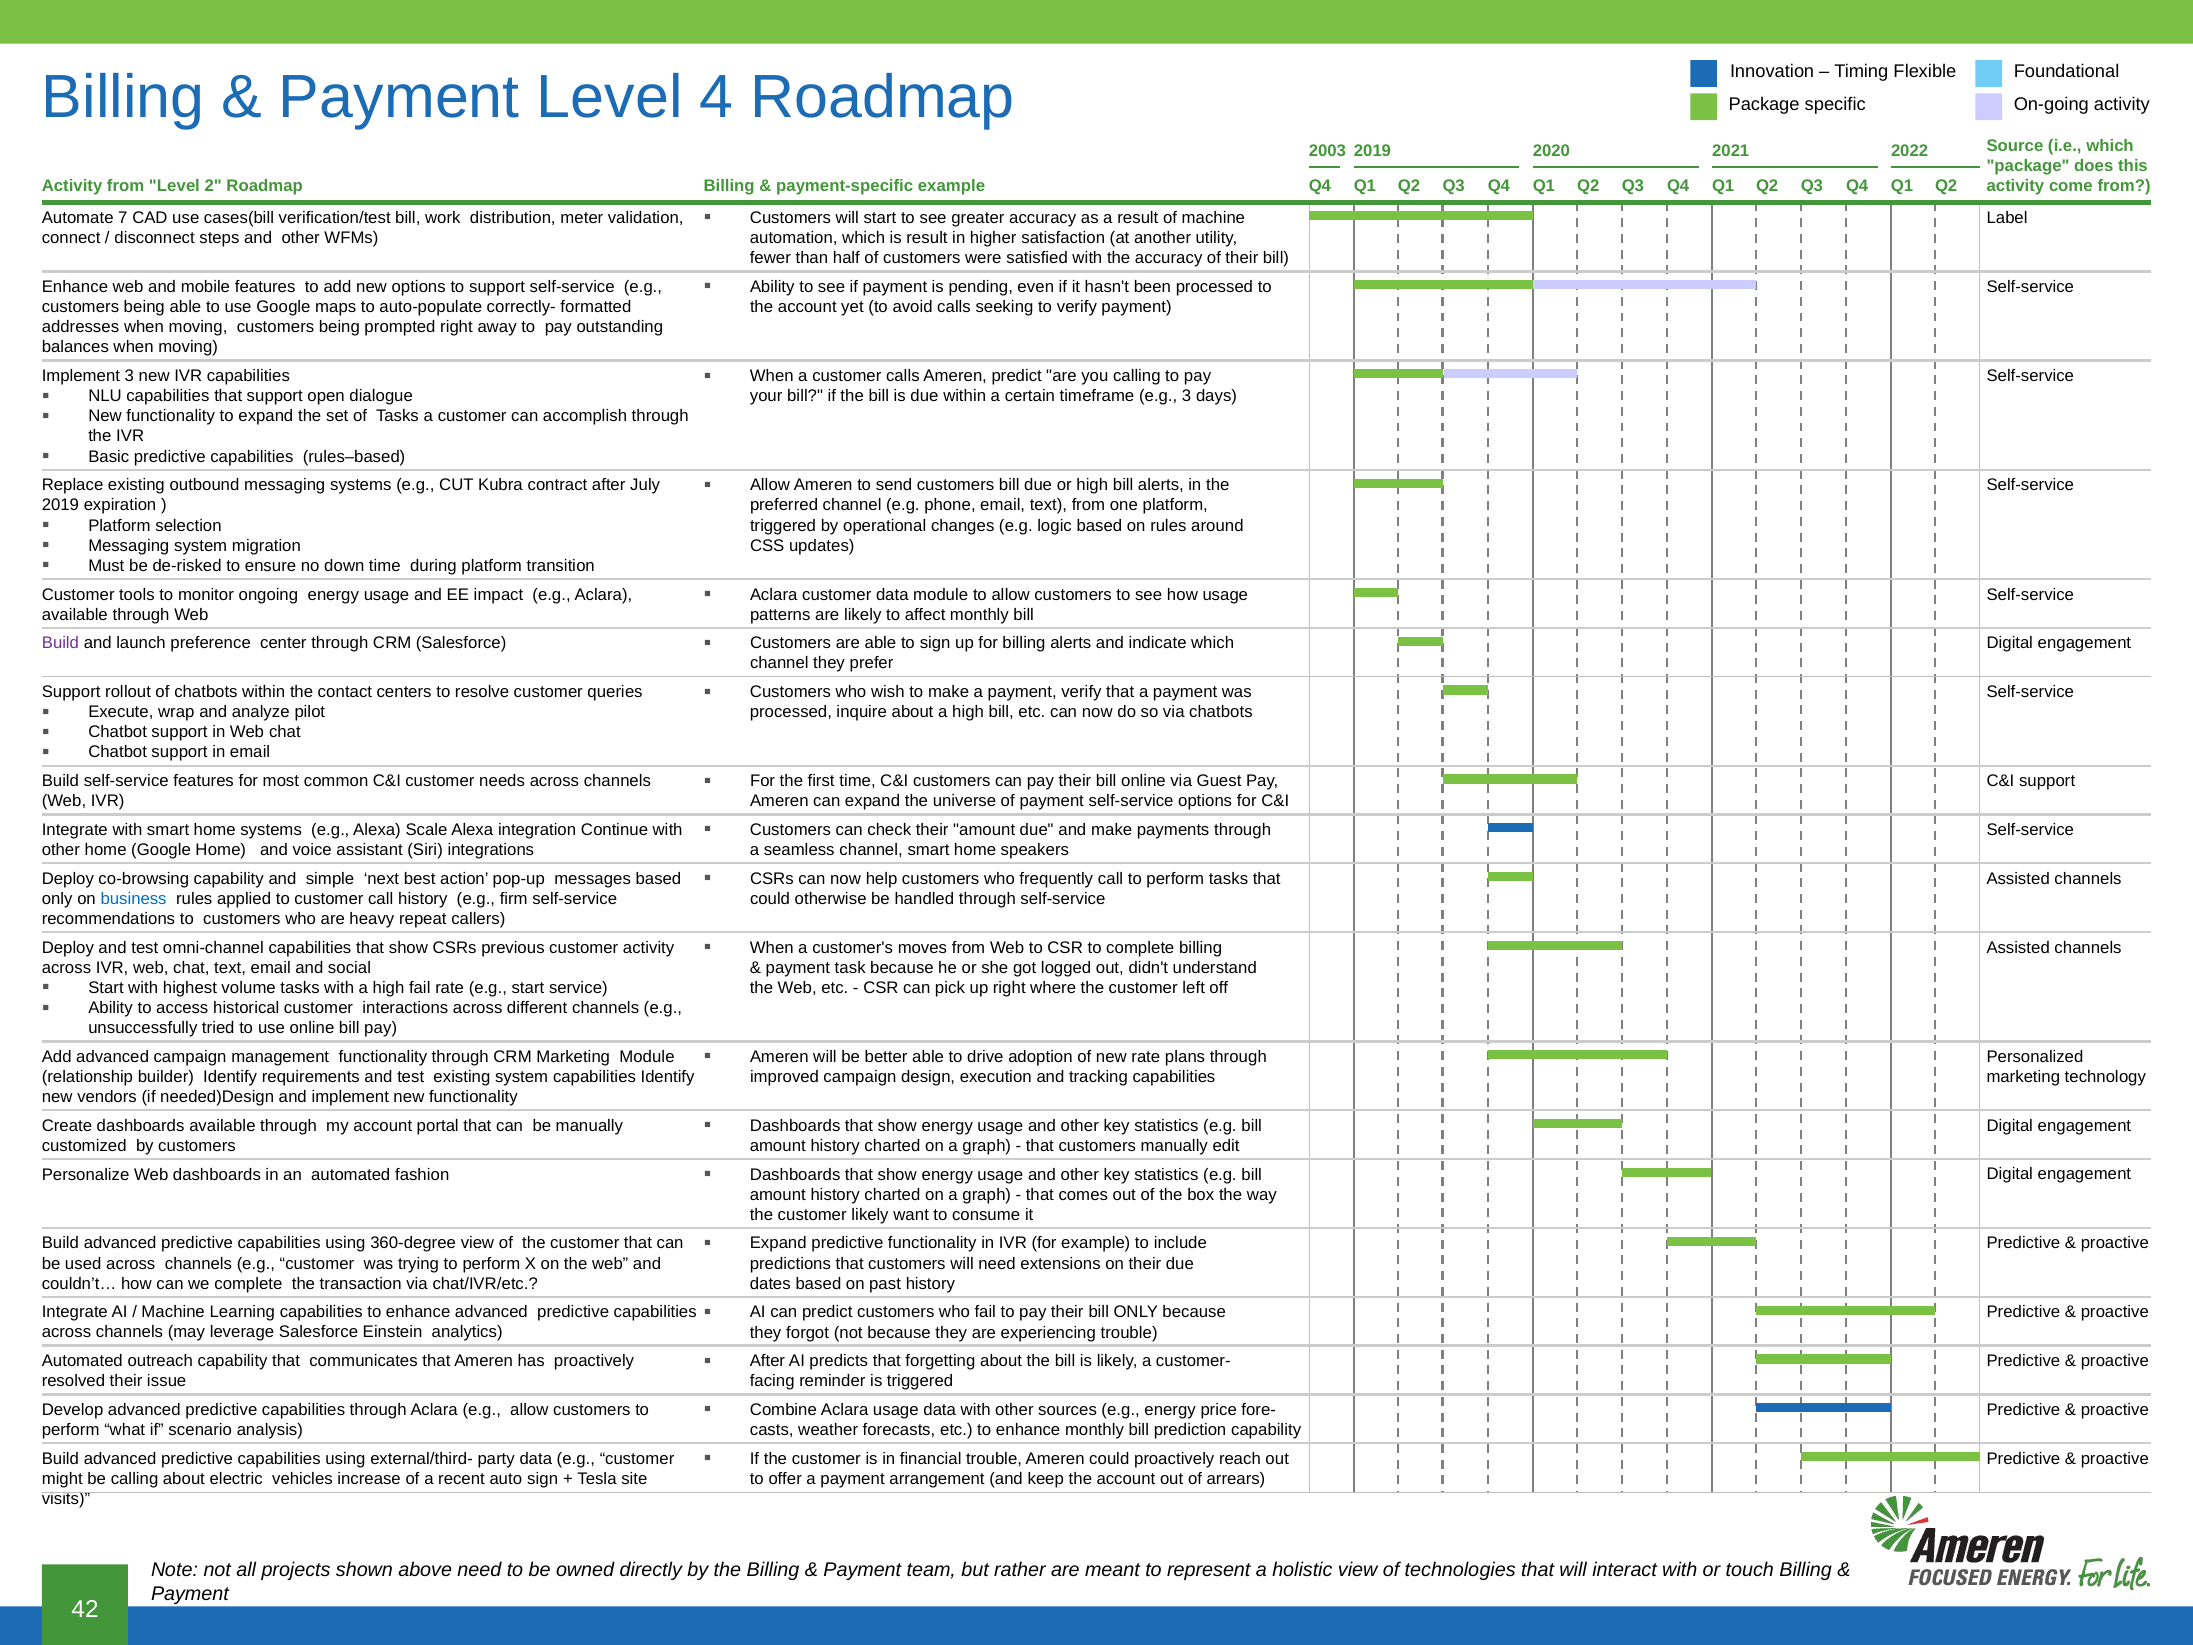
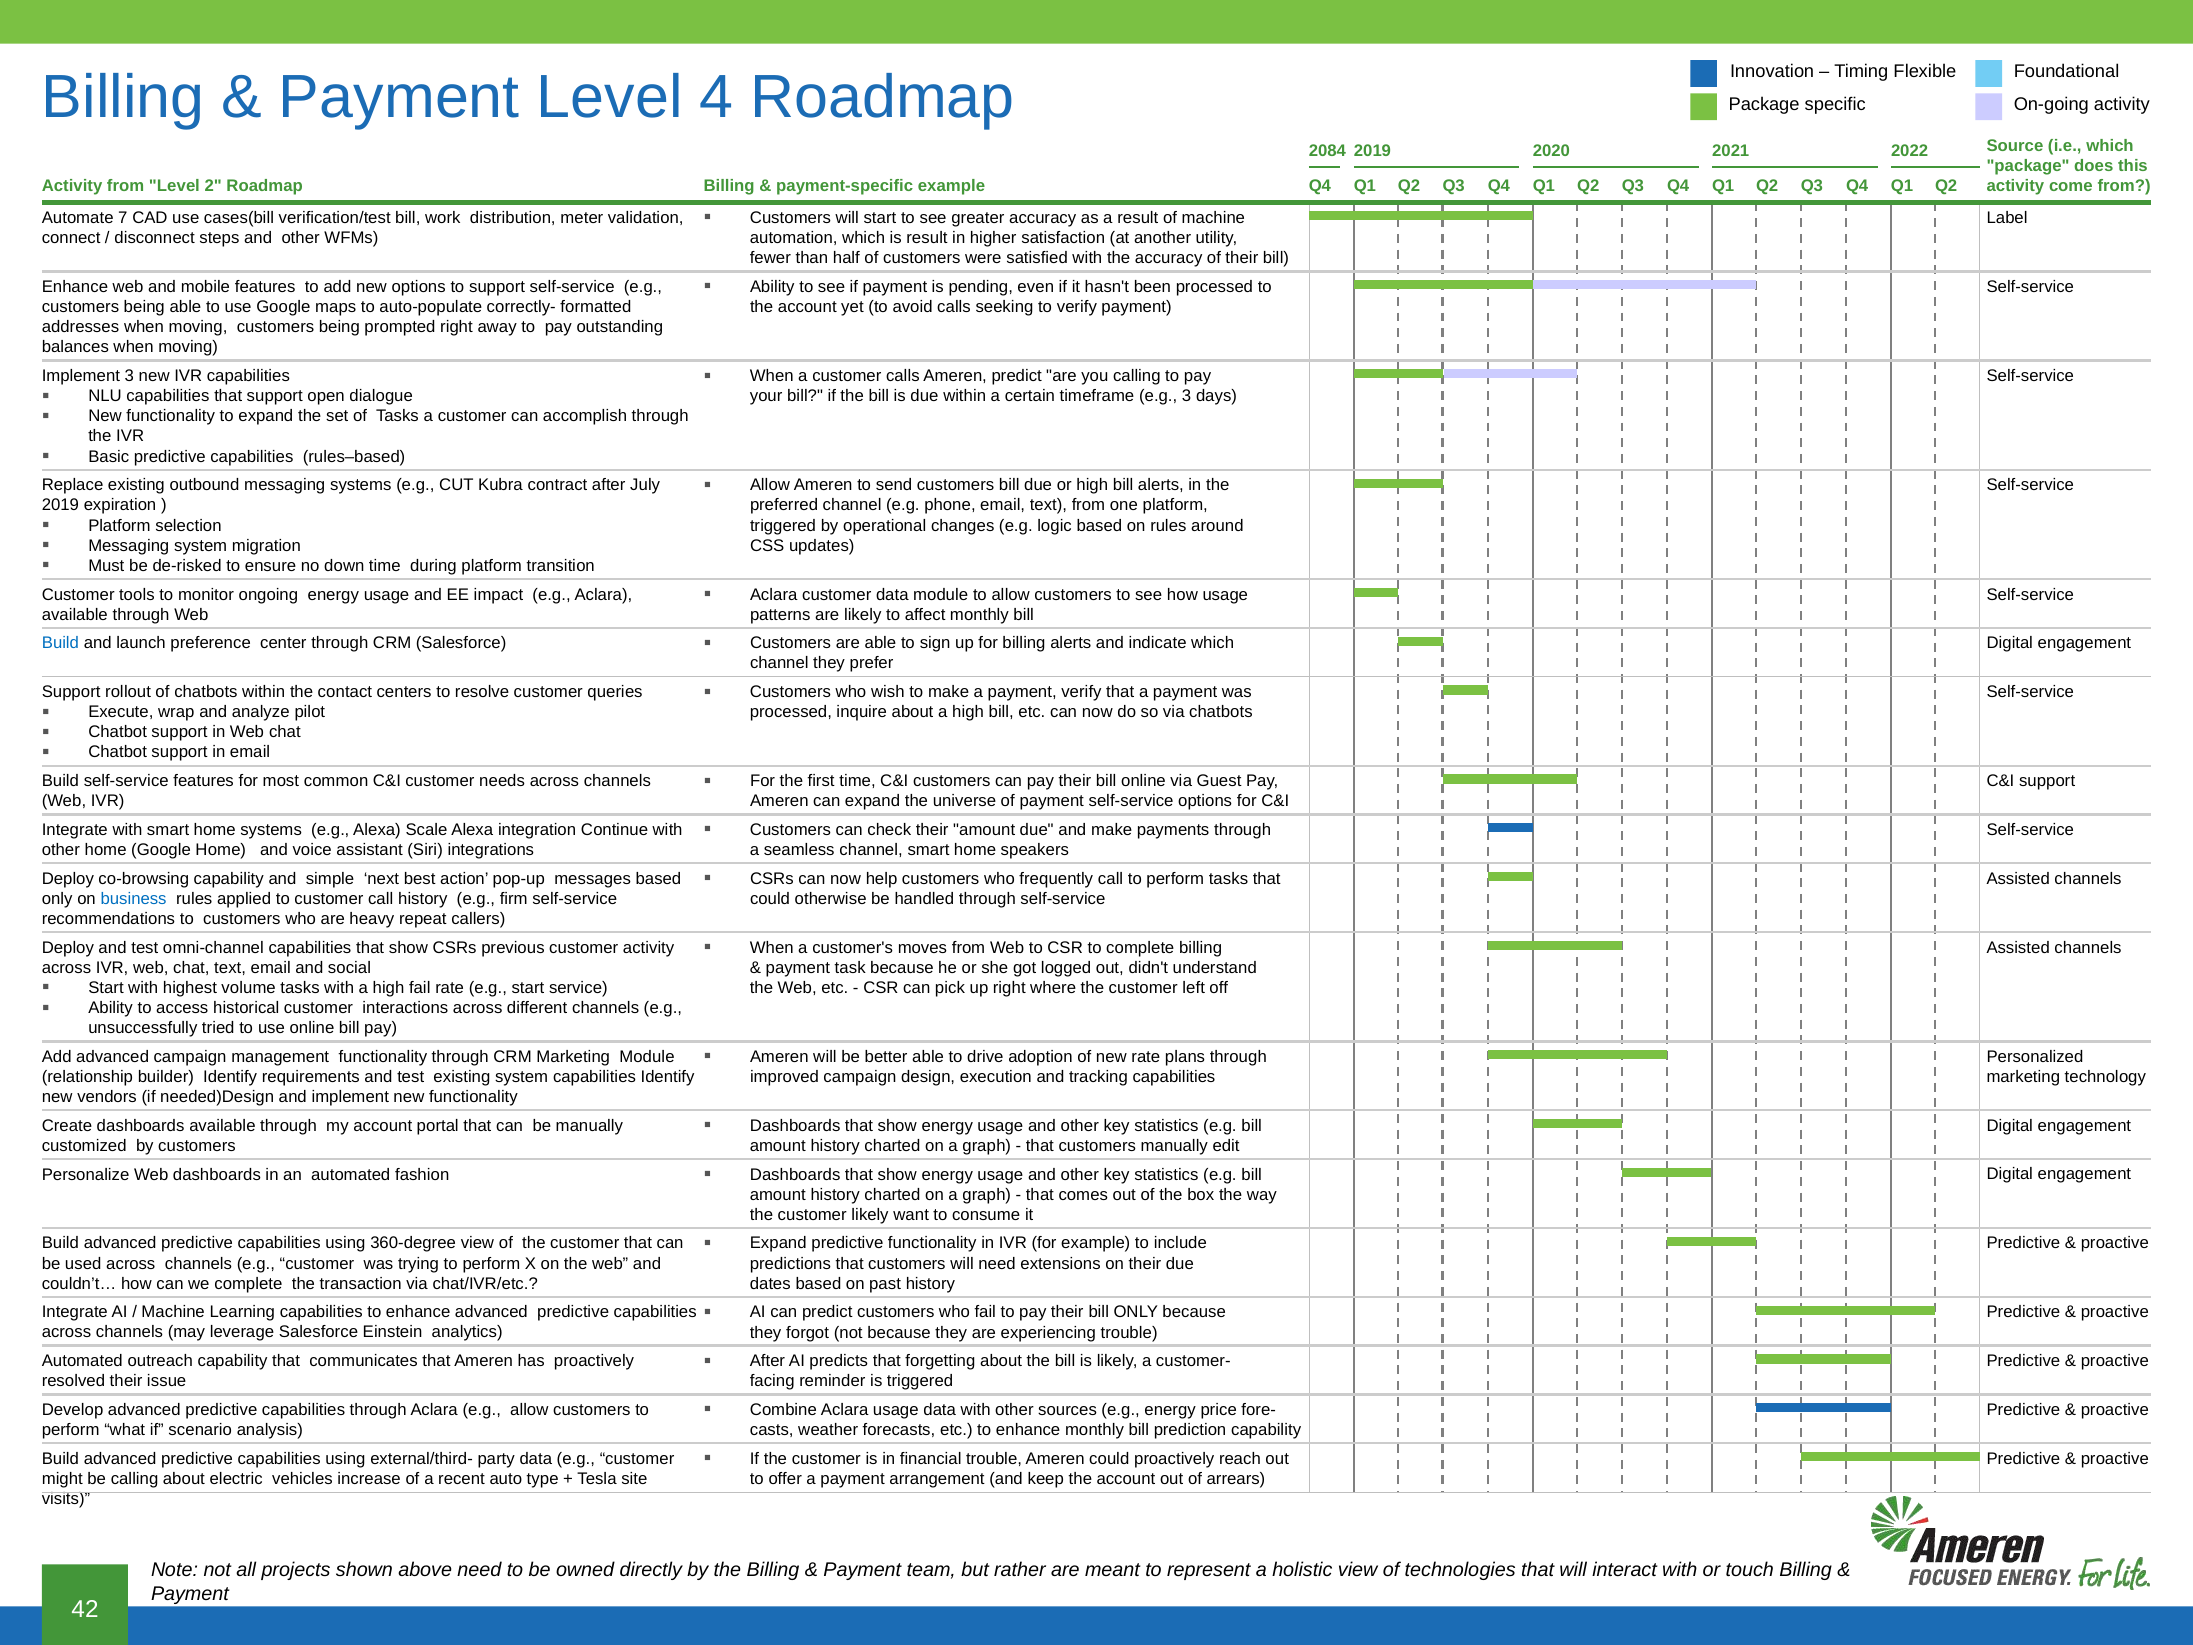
2003: 2003 -> 2084
Build at (60, 643) colour: purple -> blue
auto sign: sign -> type
